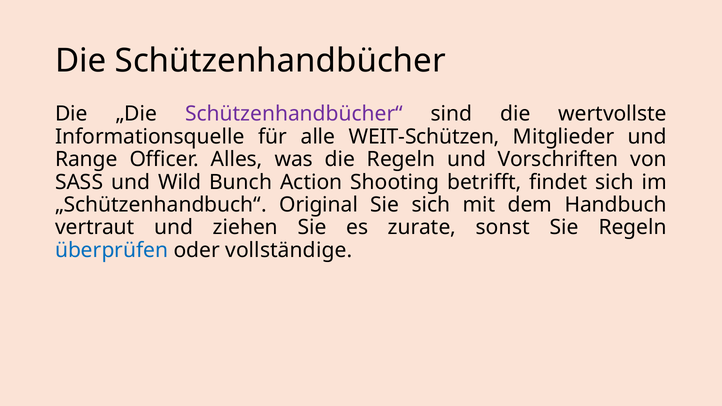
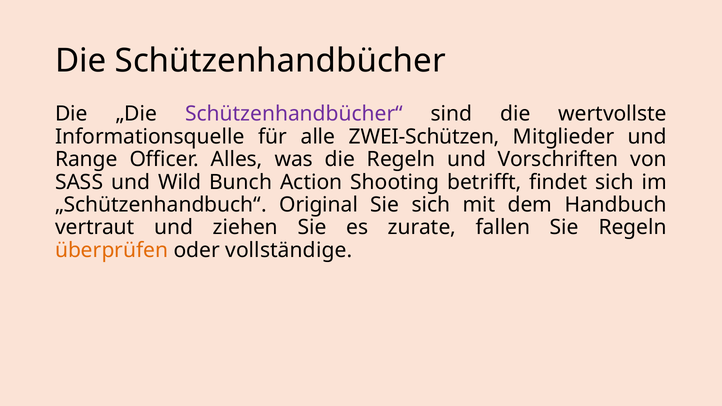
WEIT-Schützen: WEIT-Schützen -> ZWEI-Schützen
sonst: sonst -> fallen
überprüfen colour: blue -> orange
